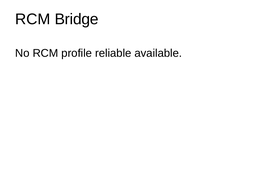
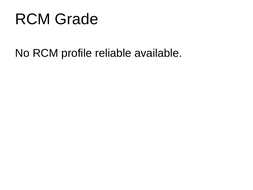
Bridge: Bridge -> Grade
